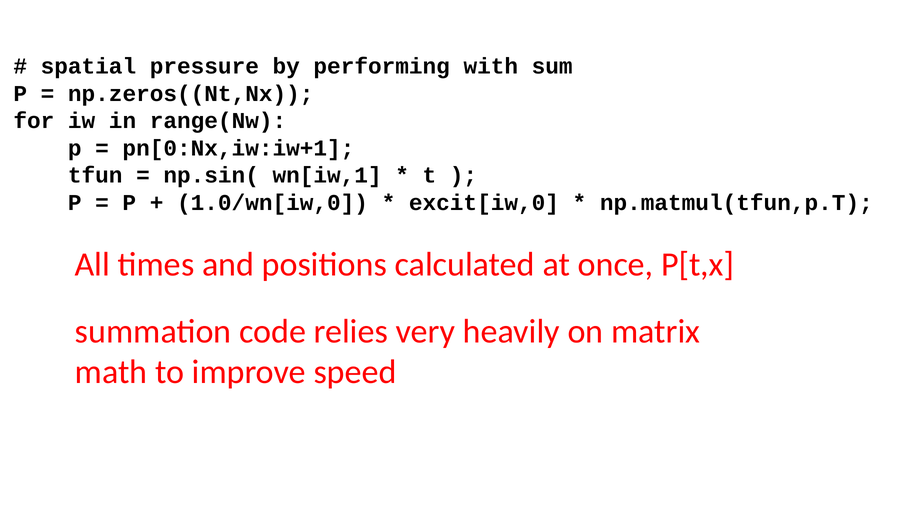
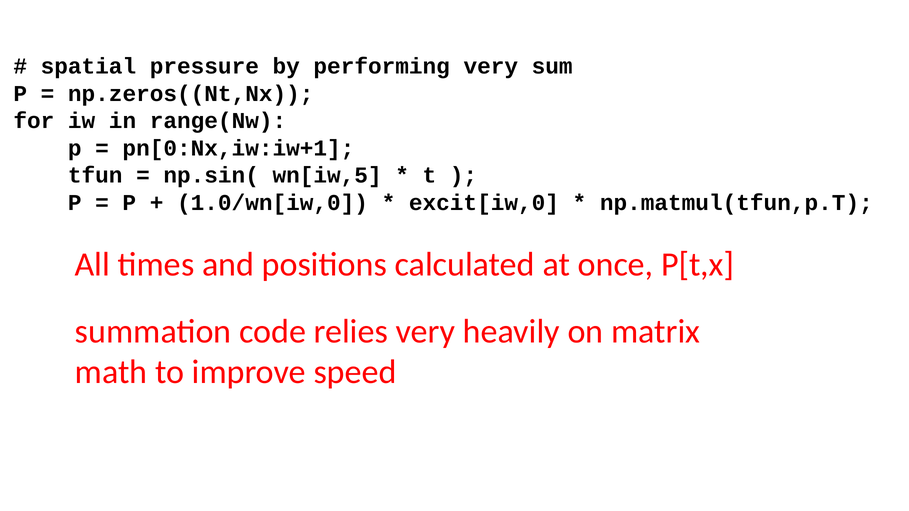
performing with: with -> very
wn[iw,1: wn[iw,1 -> wn[iw,5
